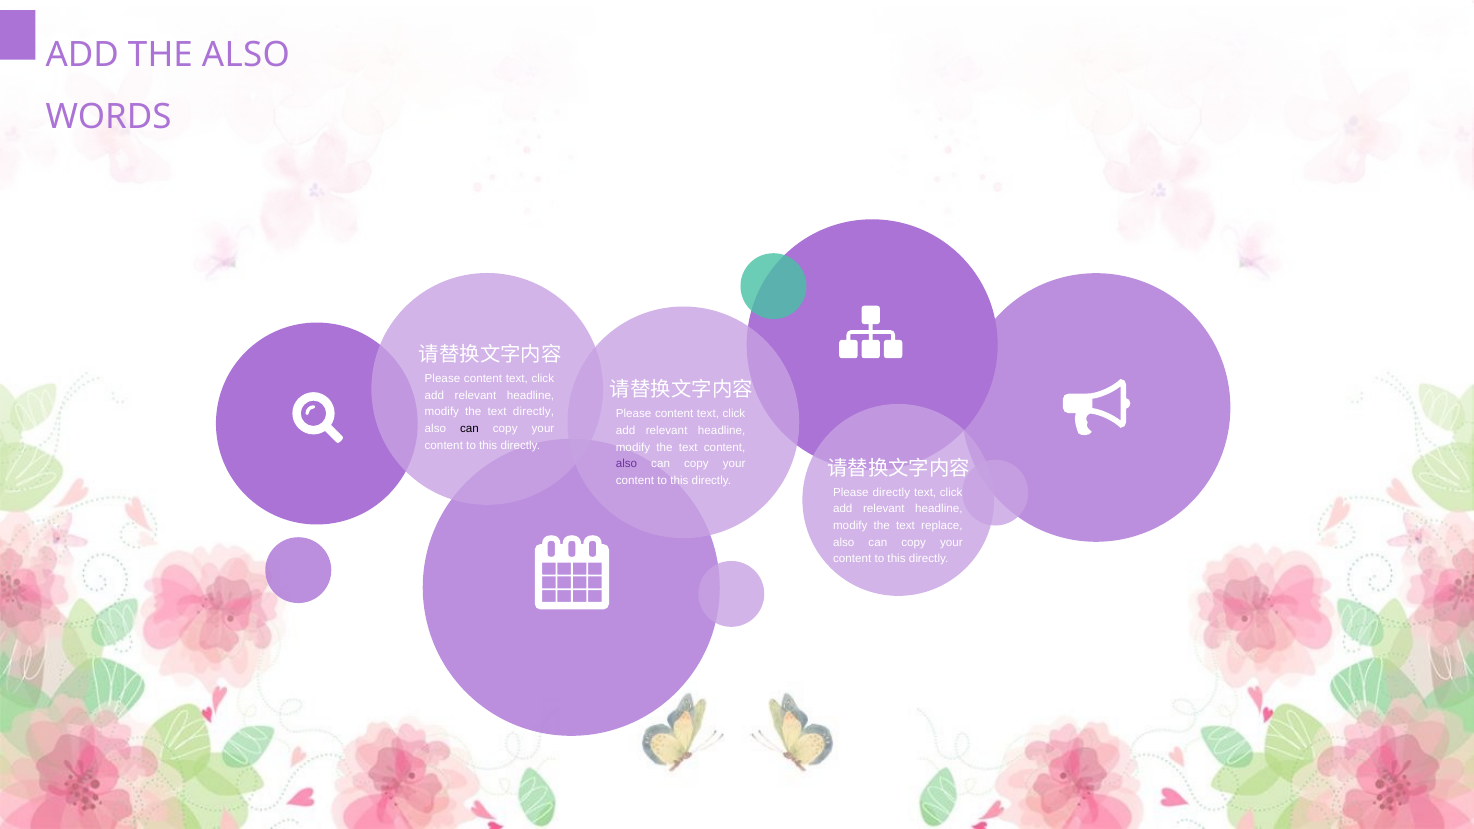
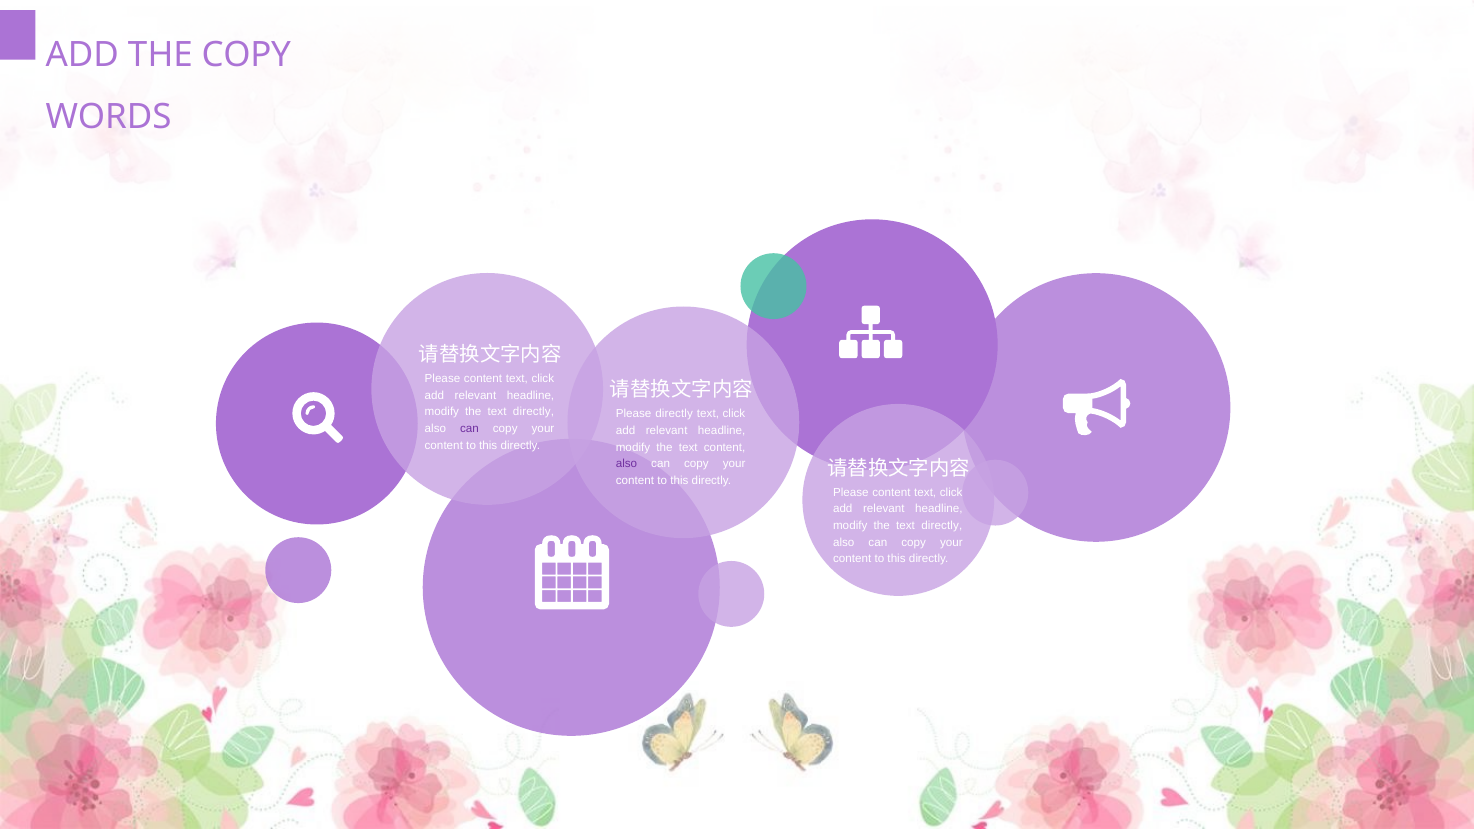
THE ALSO: ALSO -> COPY
content at (674, 414): content -> directly
can at (469, 429) colour: black -> purple
directly at (891, 492): directly -> content
replace at (942, 526): replace -> directly
